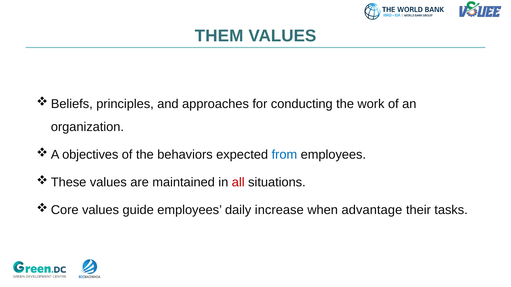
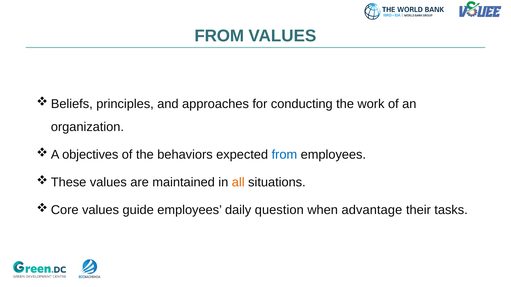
THEM at (219, 36): THEM -> FROM
all colour: red -> orange
increase: increase -> question
